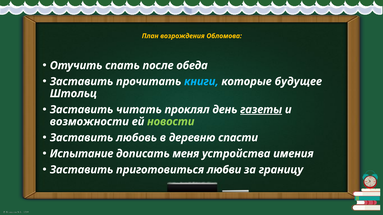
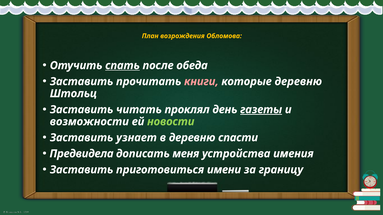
спать underline: none -> present
книги colour: light blue -> pink
которые будущее: будущее -> деревню
любовь: любовь -> узнает
Испытание: Испытание -> Предвидела
любви: любви -> имени
